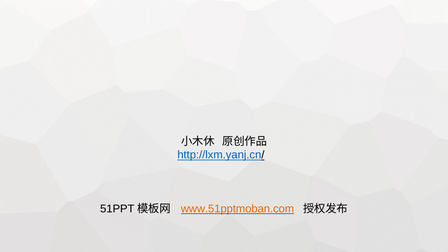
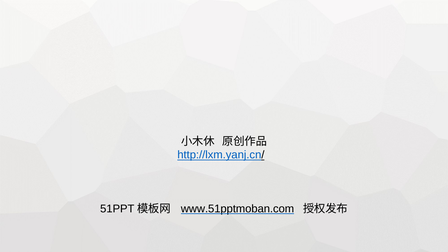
www.51pptmoban.com colour: orange -> black
